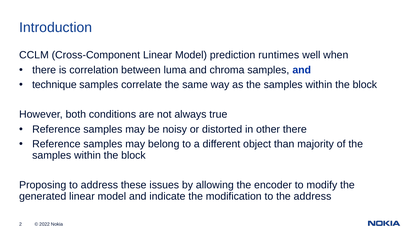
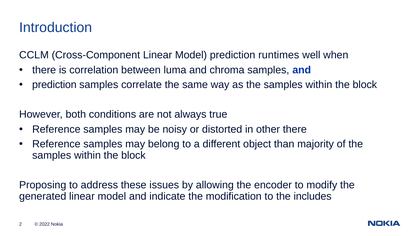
technique at (54, 85): technique -> prediction
the address: address -> includes
